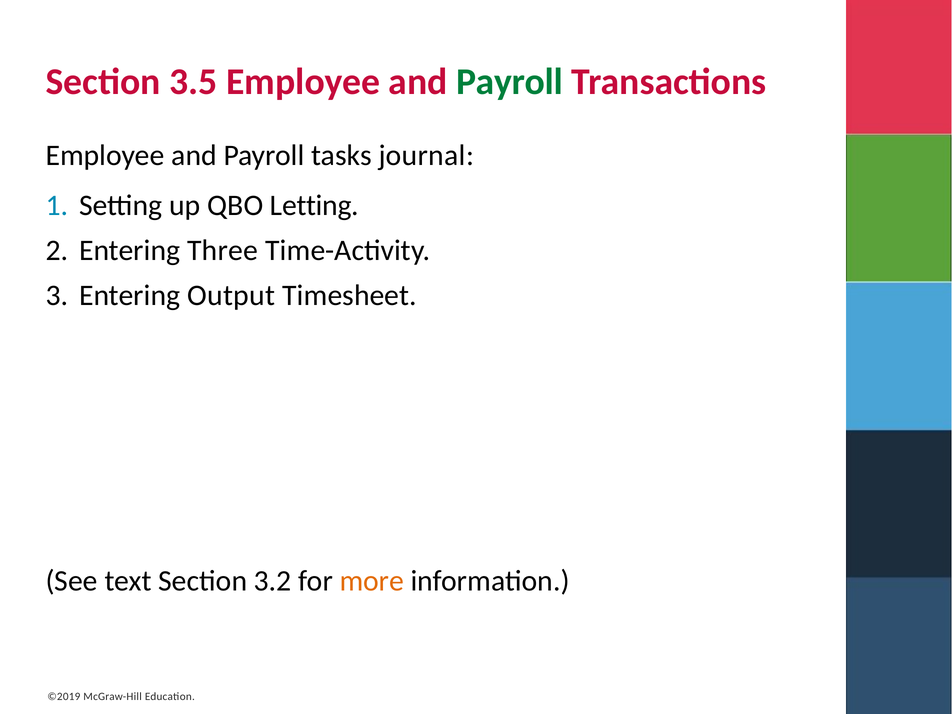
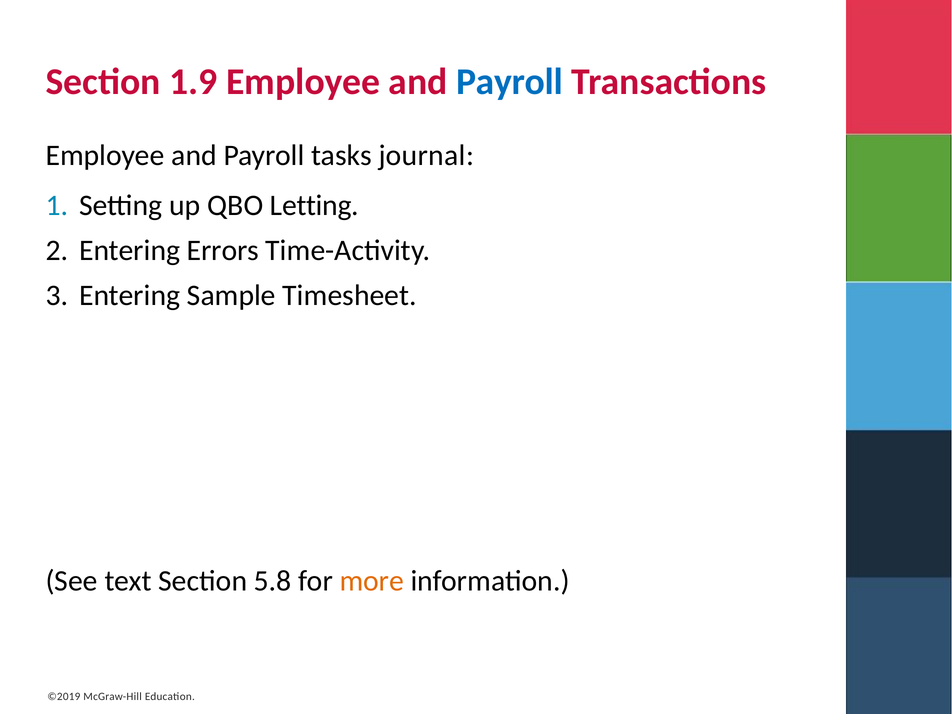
3.5: 3.5 -> 1.9
Payroll at (510, 82) colour: green -> blue
Three: Three -> Errors
Output: Output -> Sample
3.2: 3.2 -> 5.8
